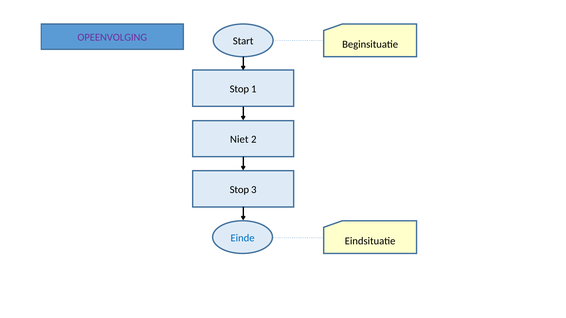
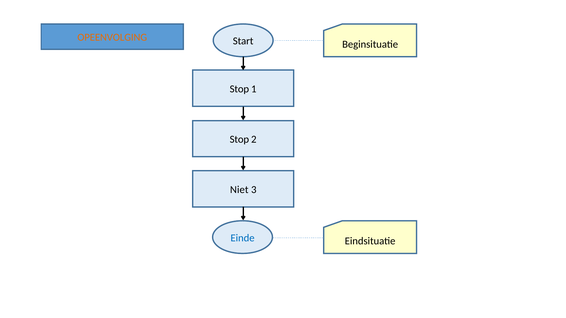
OPEENVOLGING colour: purple -> orange
Niet at (239, 140): Niet -> Stop
Stop at (239, 190): Stop -> Niet
